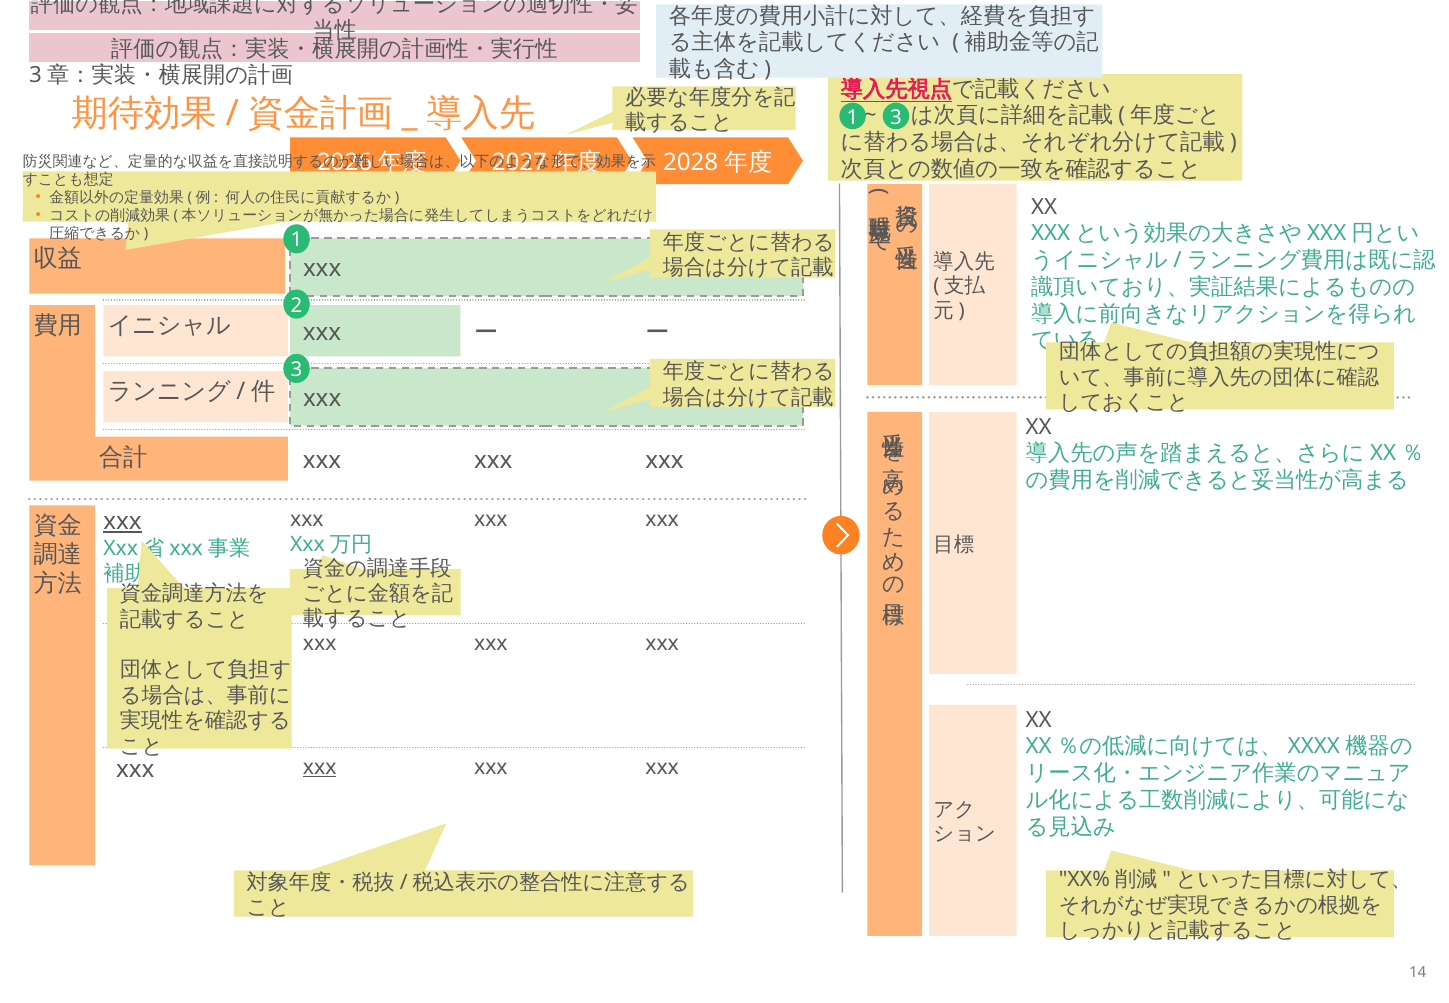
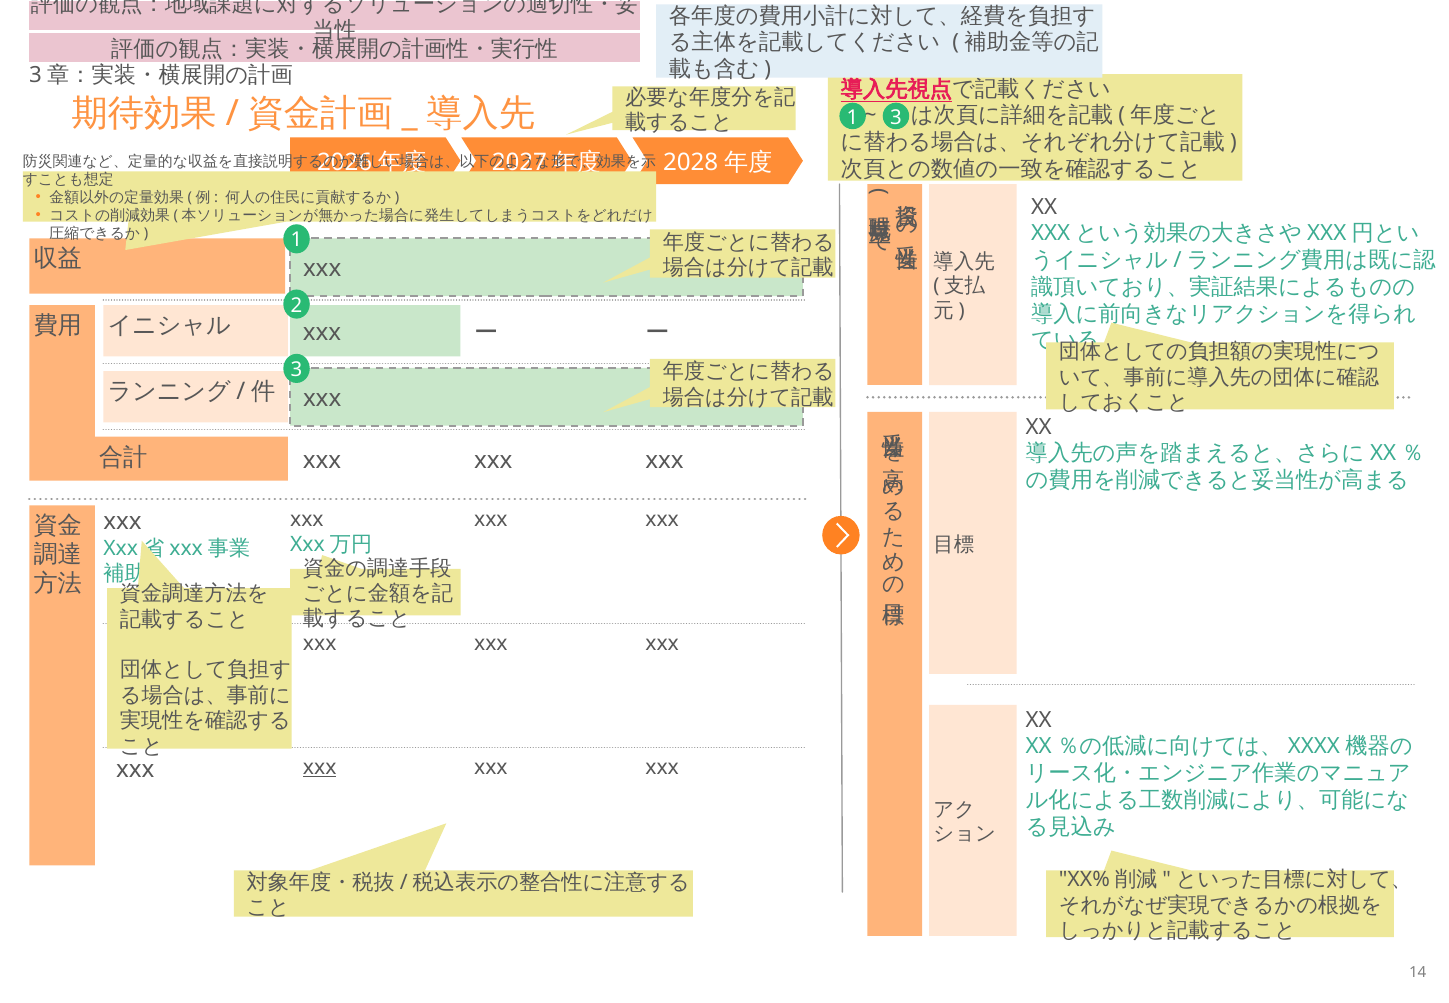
xxx at (123, 522) underline: present -> none
